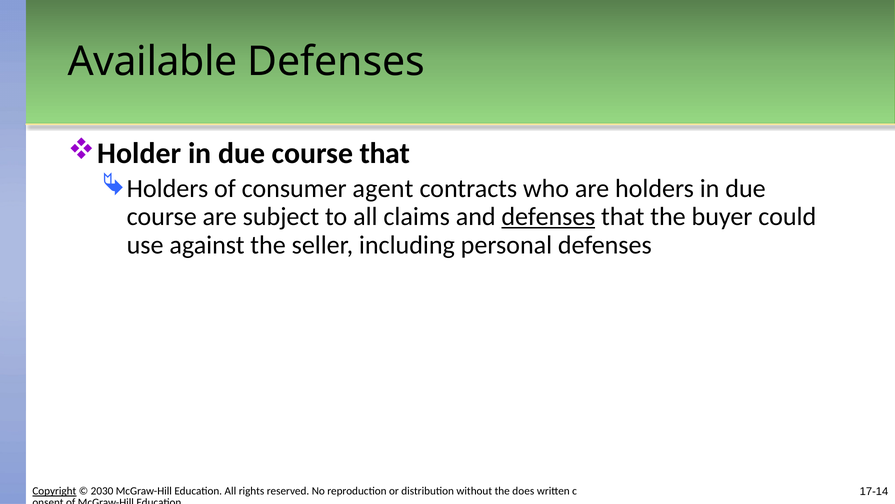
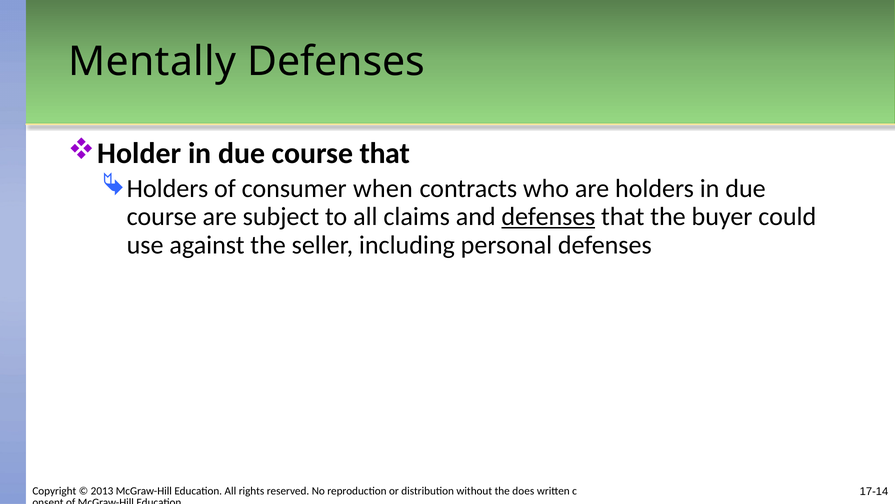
Available: Available -> Mentally
agent: agent -> when
Copyright underline: present -> none
2030: 2030 -> 2013
